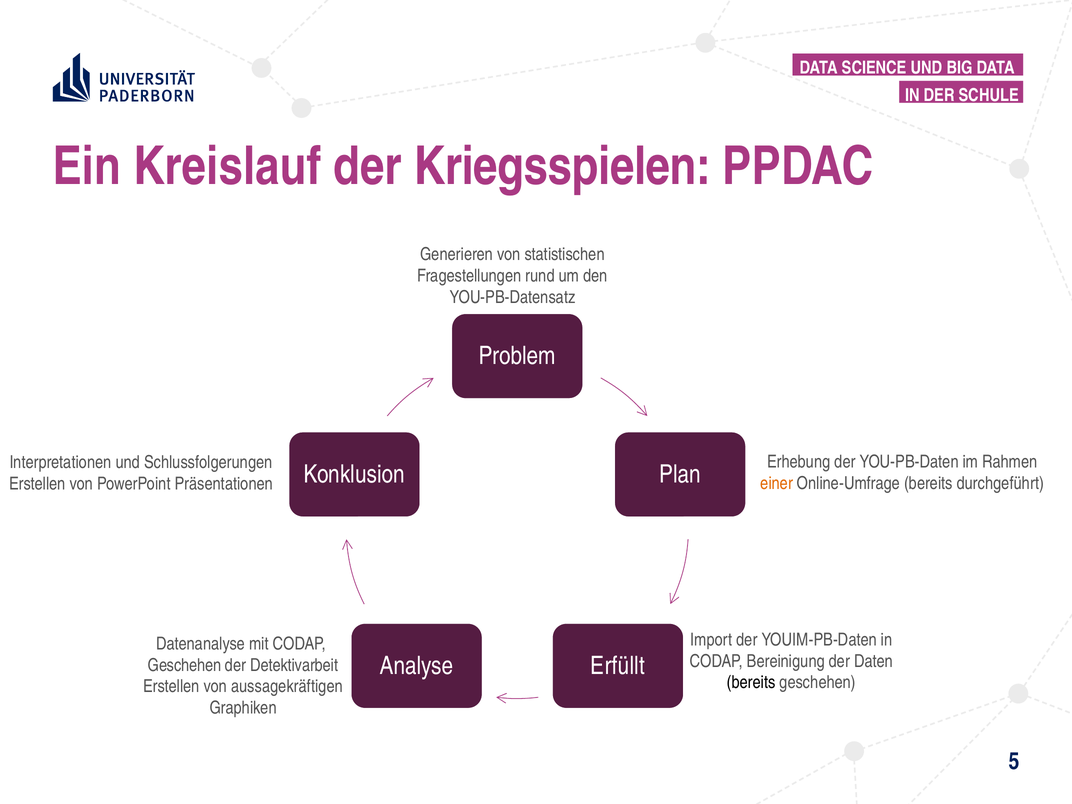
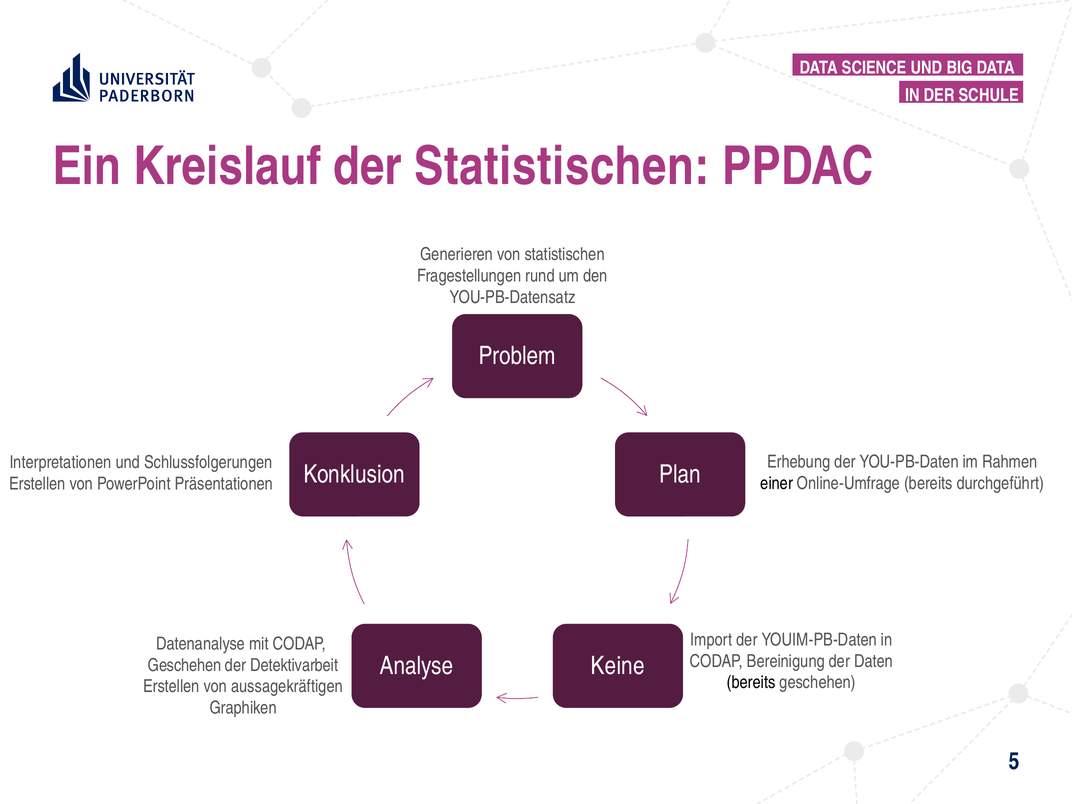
der Kriegsspielen: Kriegsspielen -> Statistischen
einer colour: orange -> black
Erfüllt: Erfüllt -> Keine
